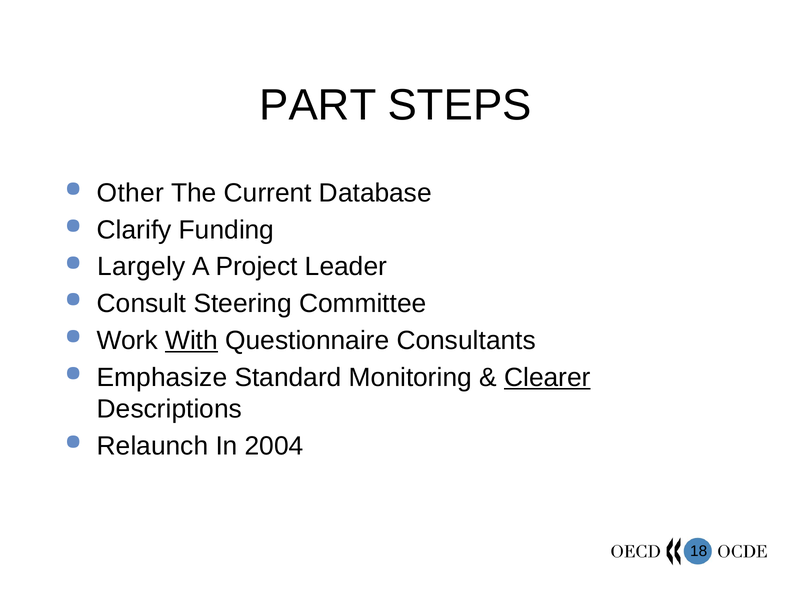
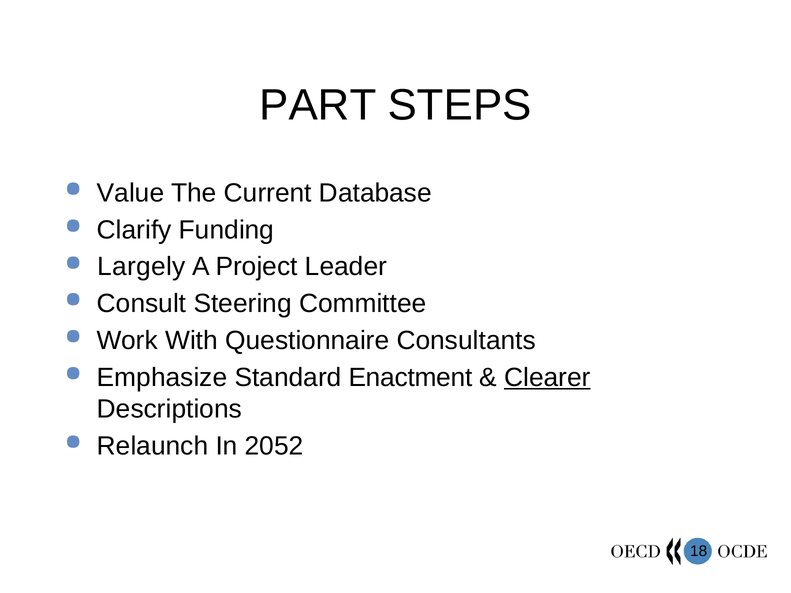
Other: Other -> Value
With underline: present -> none
Monitoring: Monitoring -> Enactment
2004: 2004 -> 2052
